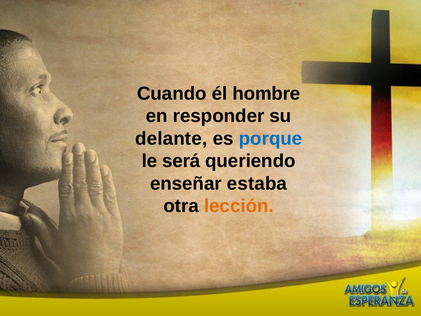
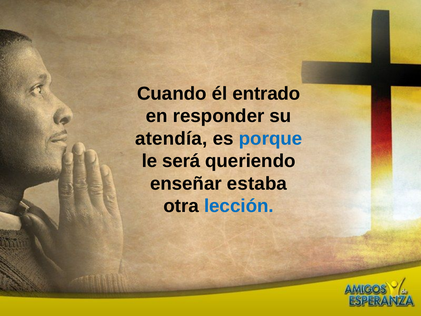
hombre: hombre -> entrado
delante: delante -> atendía
lección colour: orange -> blue
